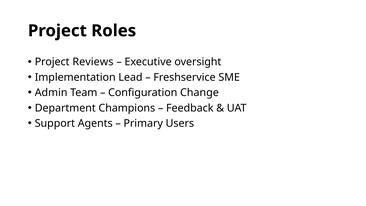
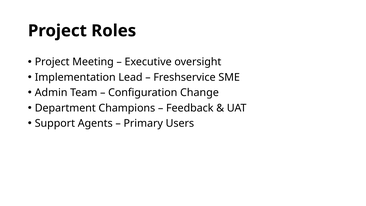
Reviews: Reviews -> Meeting
